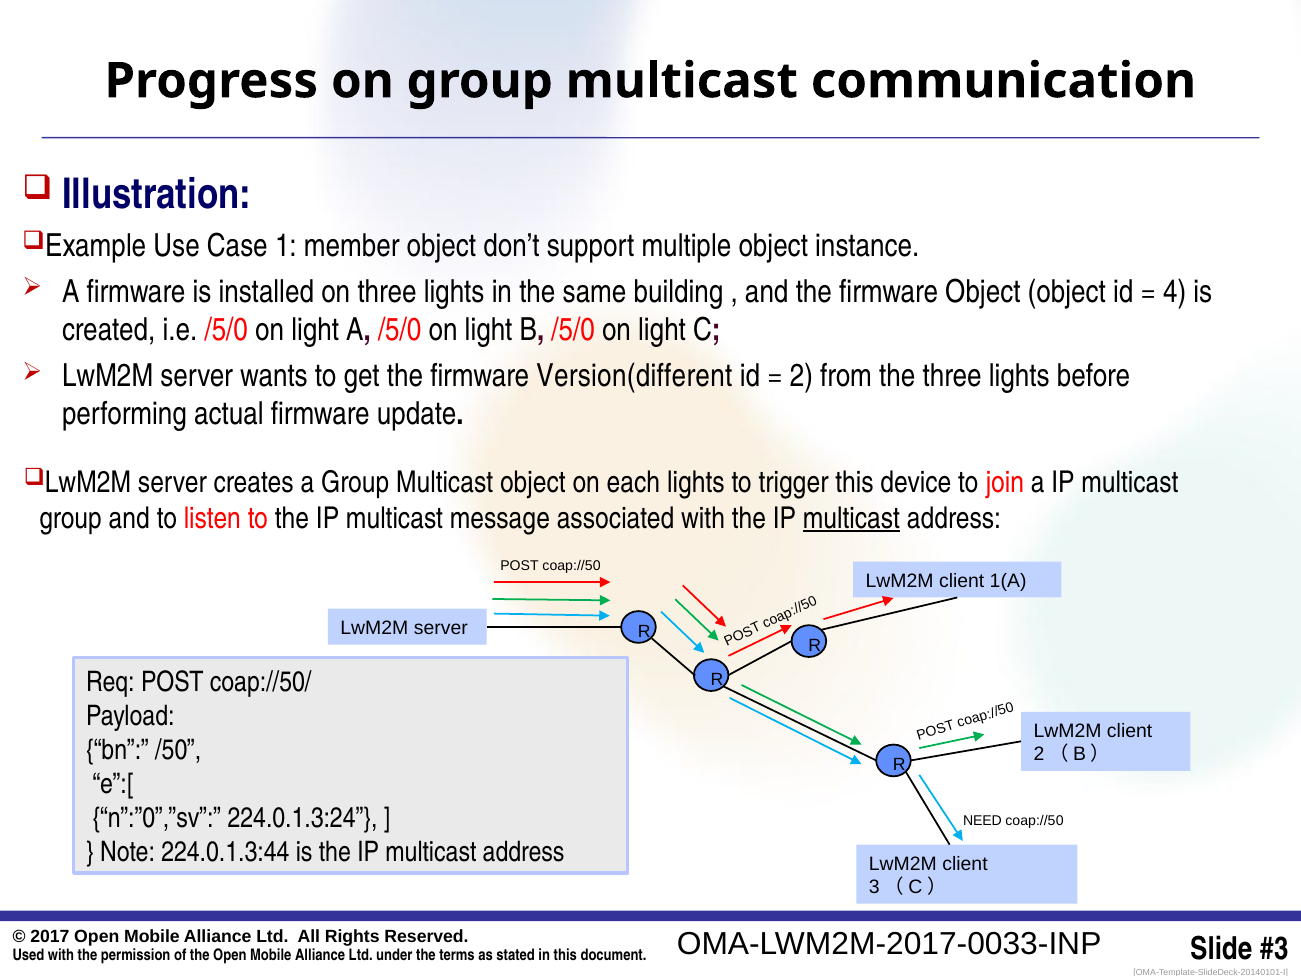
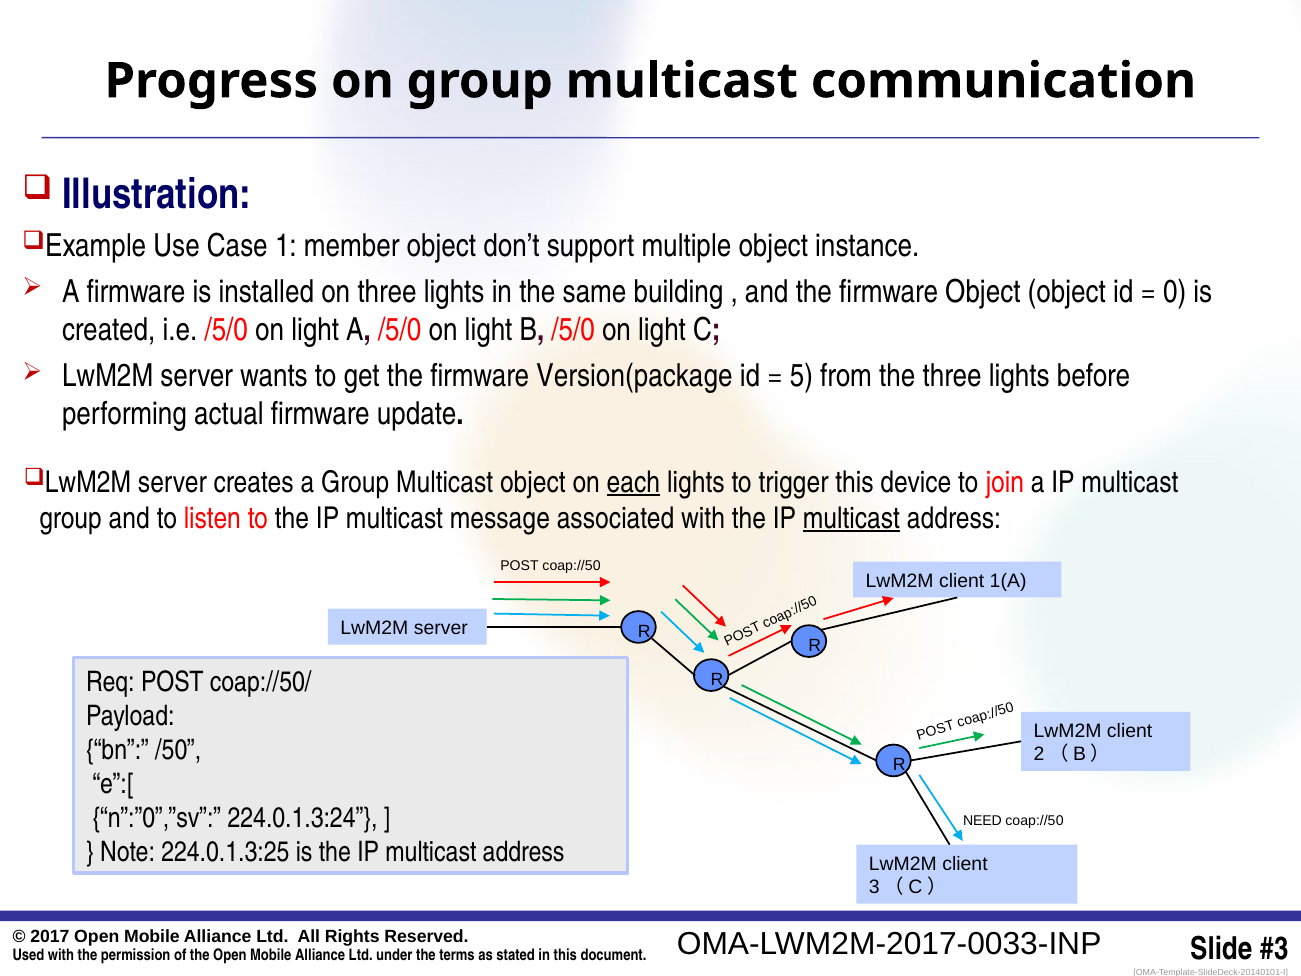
4: 4 -> 0
Version(different: Version(different -> Version(package
2: 2 -> 5
each underline: none -> present
224.0.1.3:44: 224.0.1.3:44 -> 224.0.1.3:25
